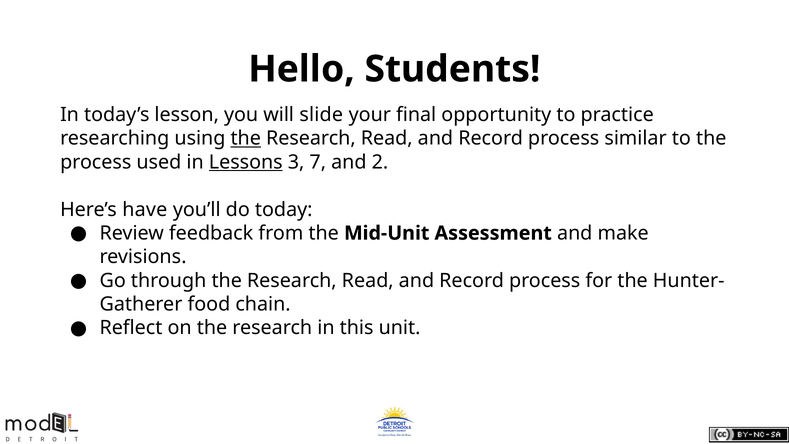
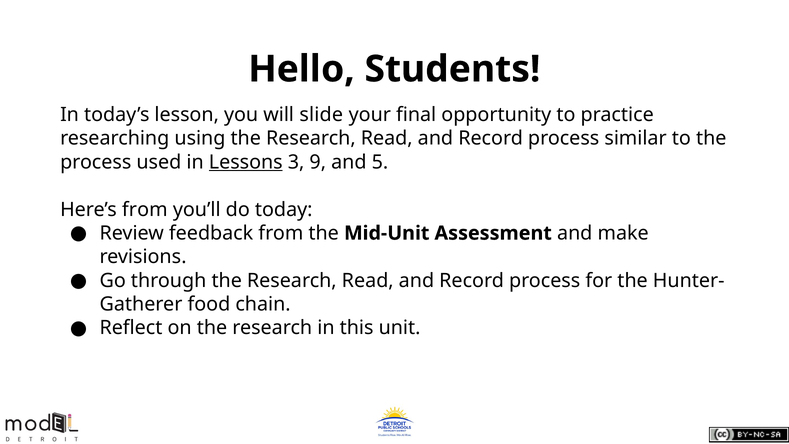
the at (246, 138) underline: present -> none
7: 7 -> 9
2: 2 -> 5
Here’s have: have -> from
